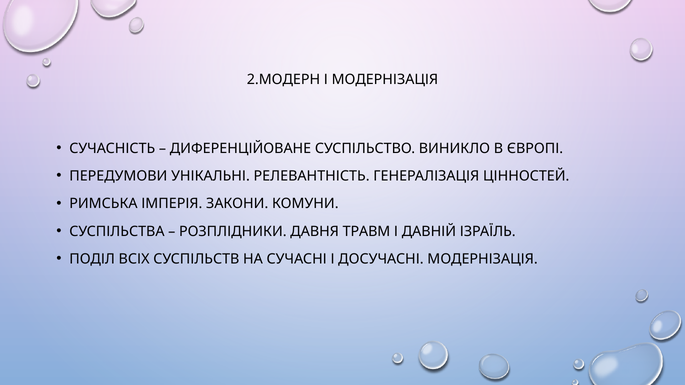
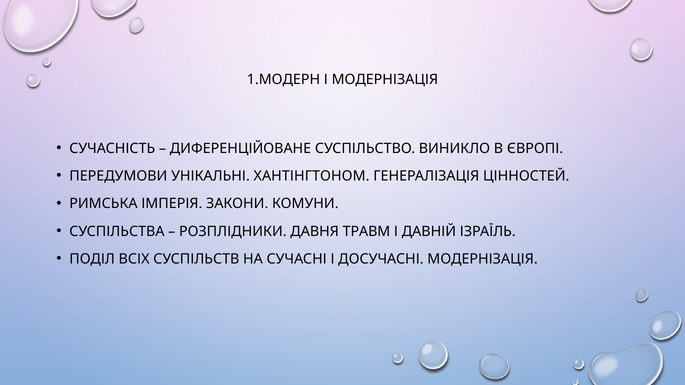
2.МОДЕРН: 2.МОДЕРН -> 1.МОДЕРН
РЕЛЕВАНТНІСТЬ: РЕЛЕВАНТНІСТЬ -> ХАНТІНГТОНОМ
